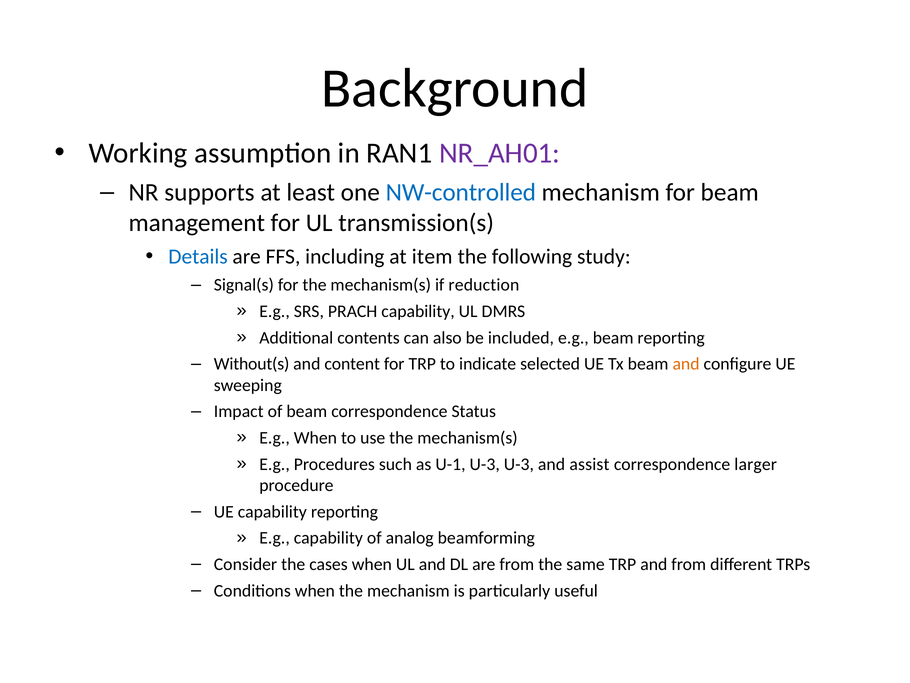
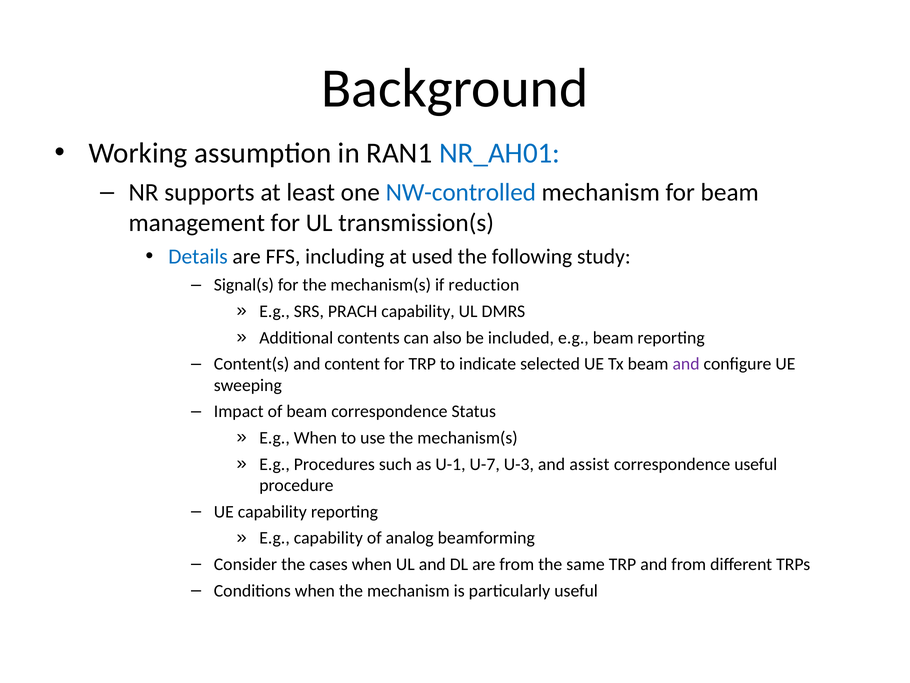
NR_AH01 colour: purple -> blue
item: item -> used
Without(s: Without(s -> Content(s
and at (686, 364) colour: orange -> purple
U-1 U-3: U-3 -> U-7
correspondence larger: larger -> useful
